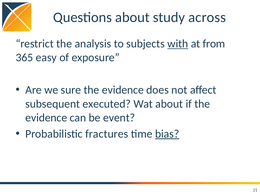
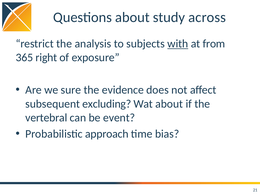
easy: easy -> right
executed: executed -> excluding
evidence at (46, 118): evidence -> vertebral
fractures: fractures -> approach
bias underline: present -> none
